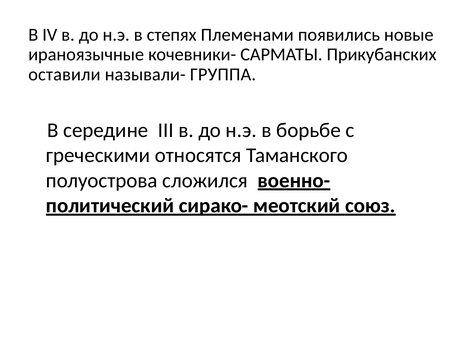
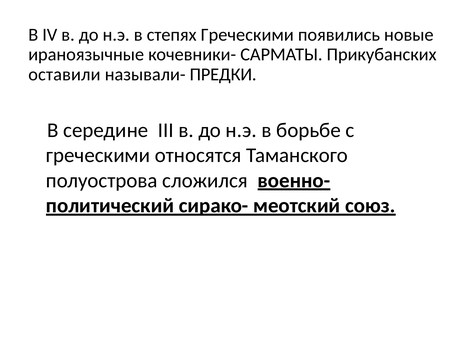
степях Племенами: Племенами -> Греческими
ГРУППА: ГРУППА -> ПРЕДКИ
